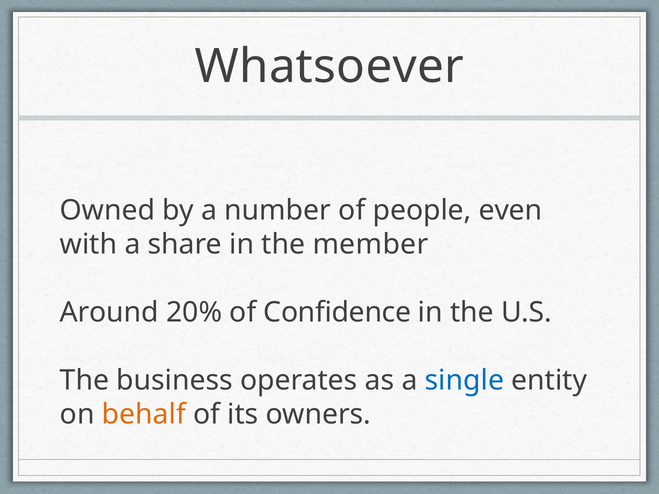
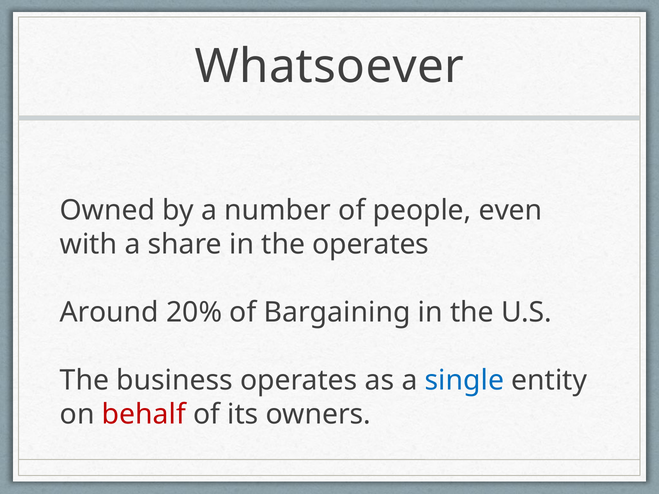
the member: member -> operates
Confidence: Confidence -> Bargaining
behalf colour: orange -> red
